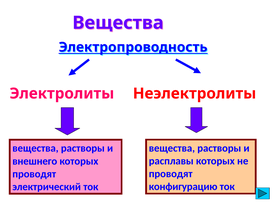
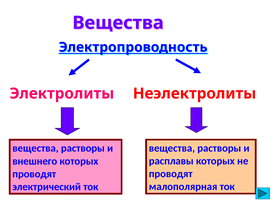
конфигурацию: конфигурацию -> малополярная
